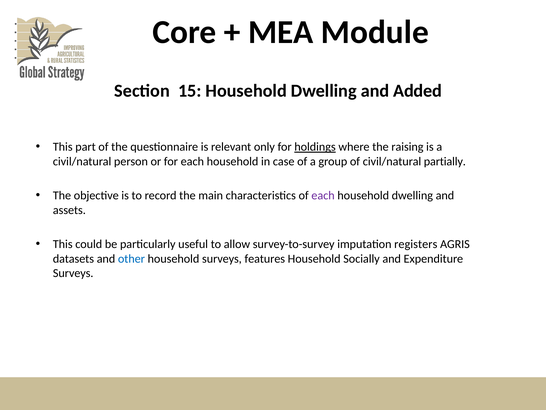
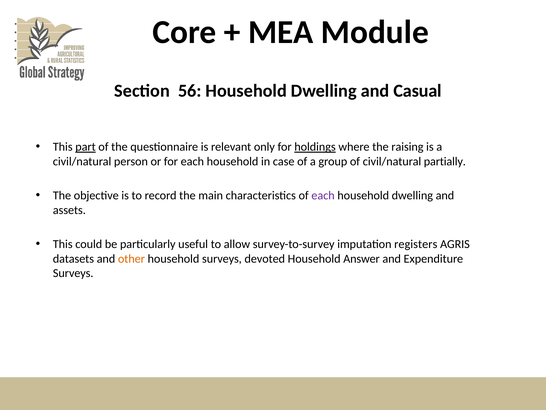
15: 15 -> 56
Added: Added -> Casual
part underline: none -> present
other colour: blue -> orange
features: features -> devoted
Socially: Socially -> Answer
